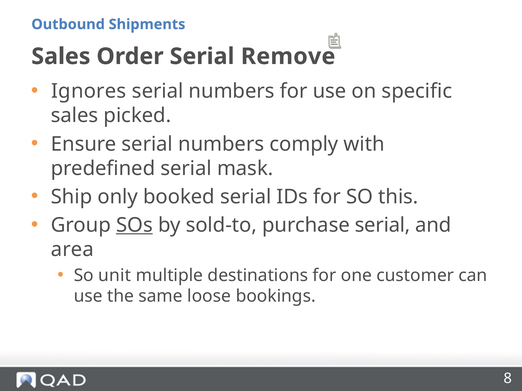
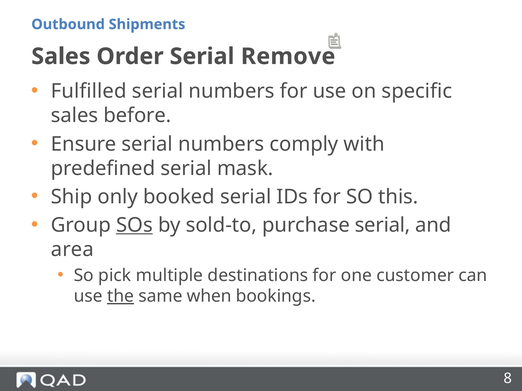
Ignores: Ignores -> Fulfilled
picked: picked -> before
unit: unit -> pick
the underline: none -> present
loose: loose -> when
